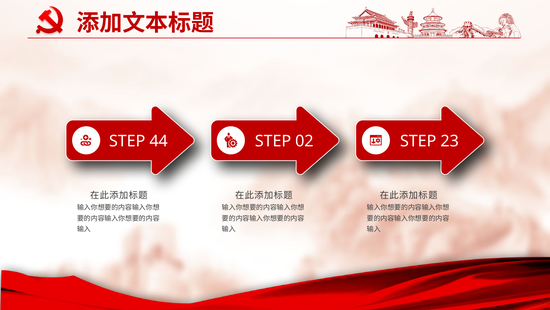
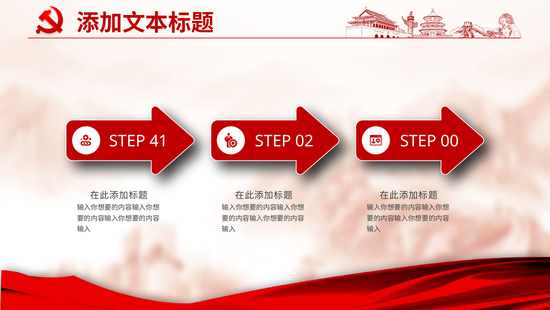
44: 44 -> 41
23: 23 -> 00
